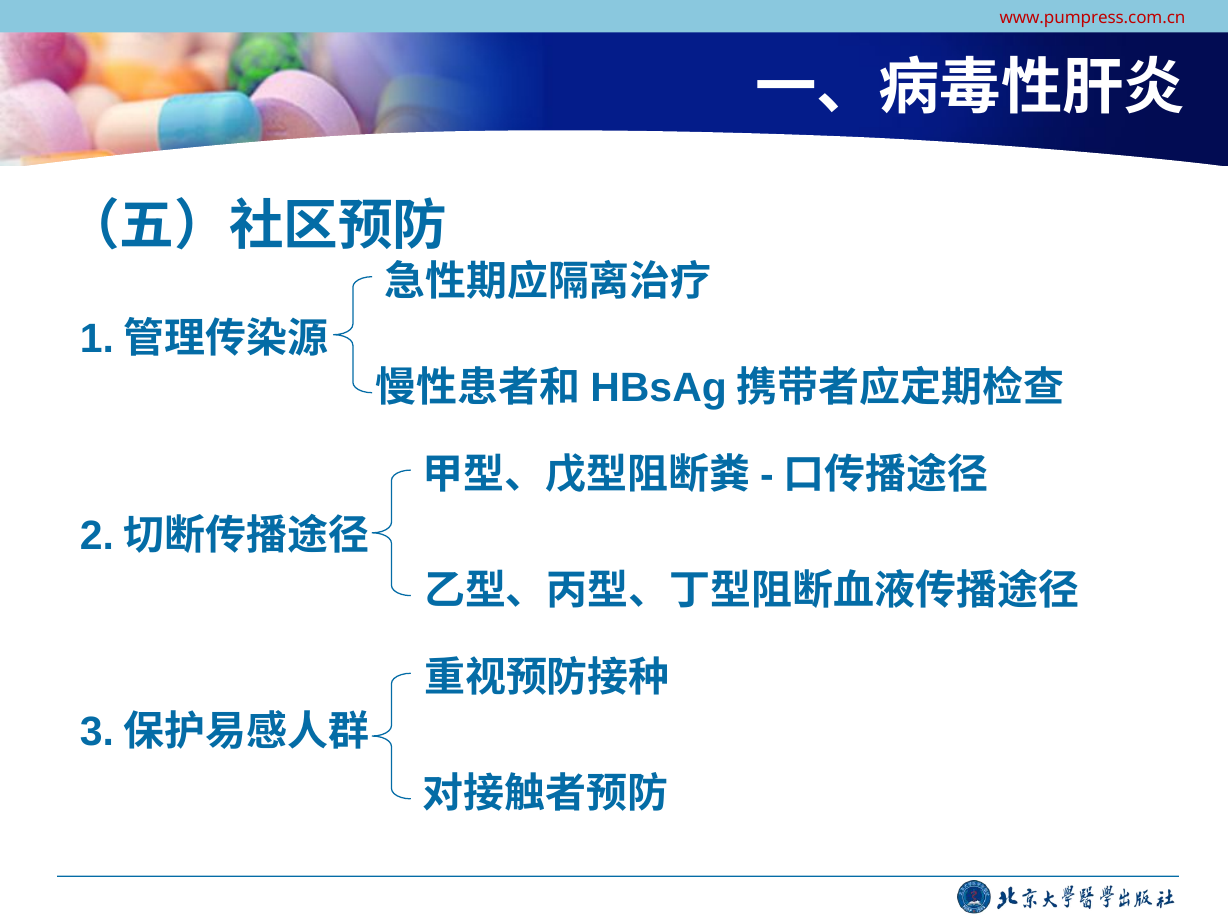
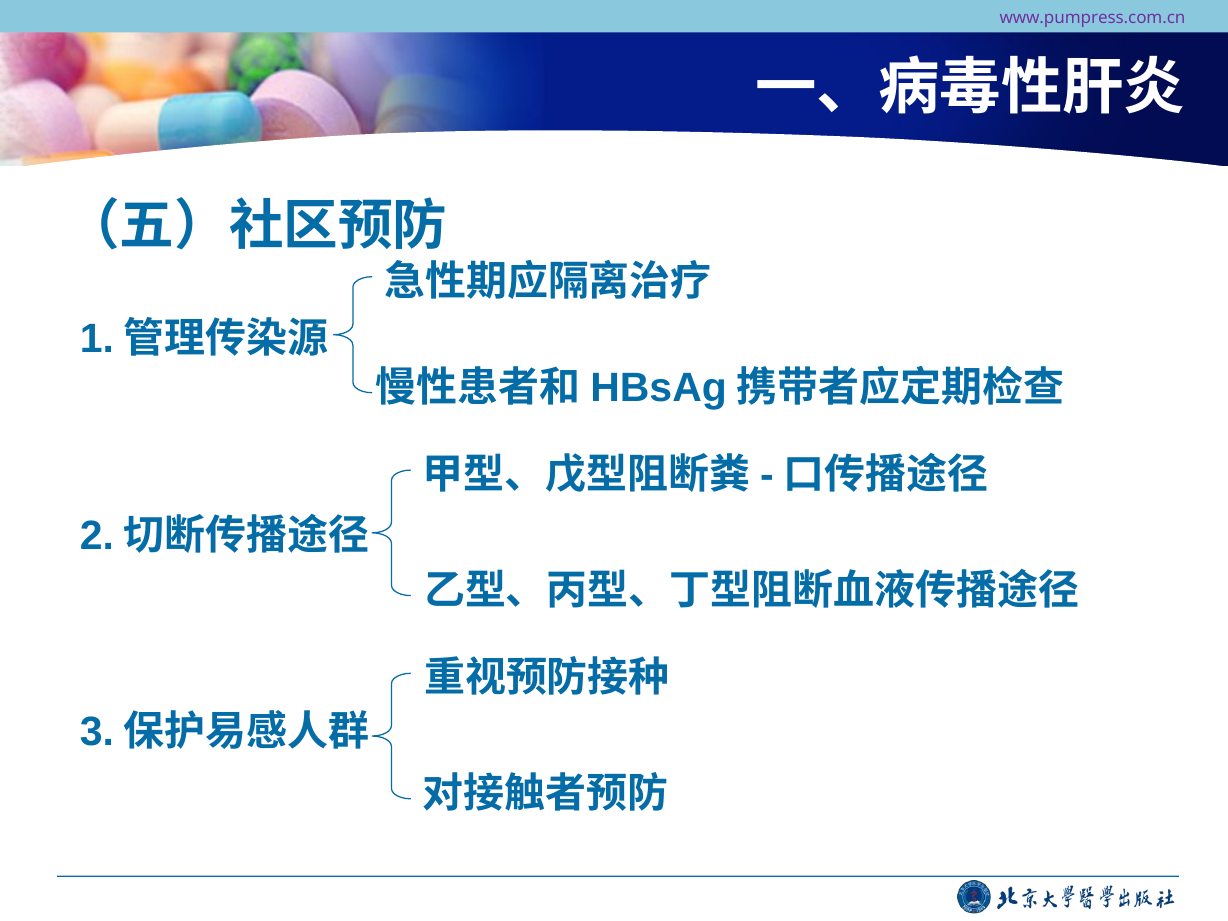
www.pumpress.com.cn colour: red -> purple
